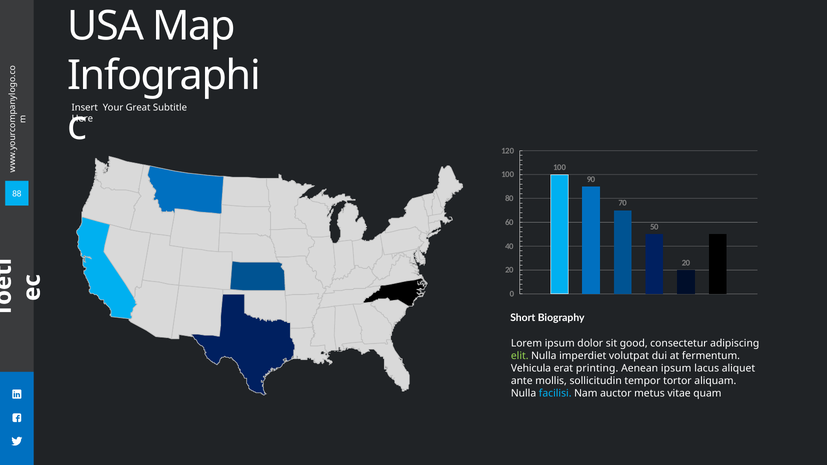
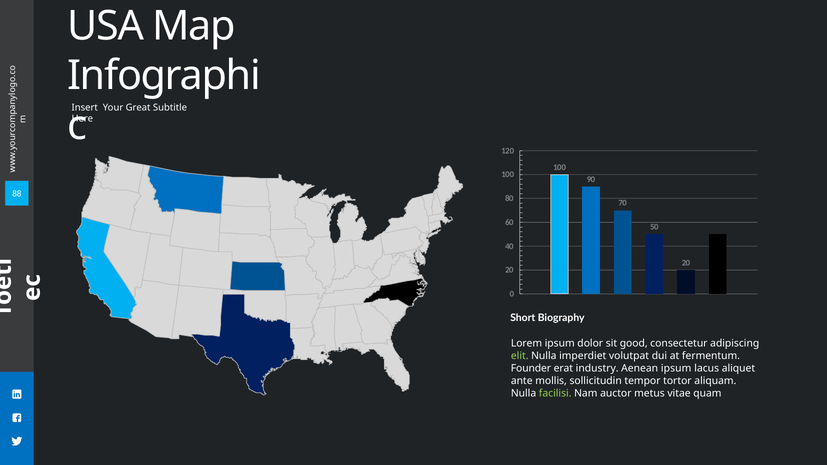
Vehicula: Vehicula -> Founder
printing: printing -> industry
facilisi colour: light blue -> light green
